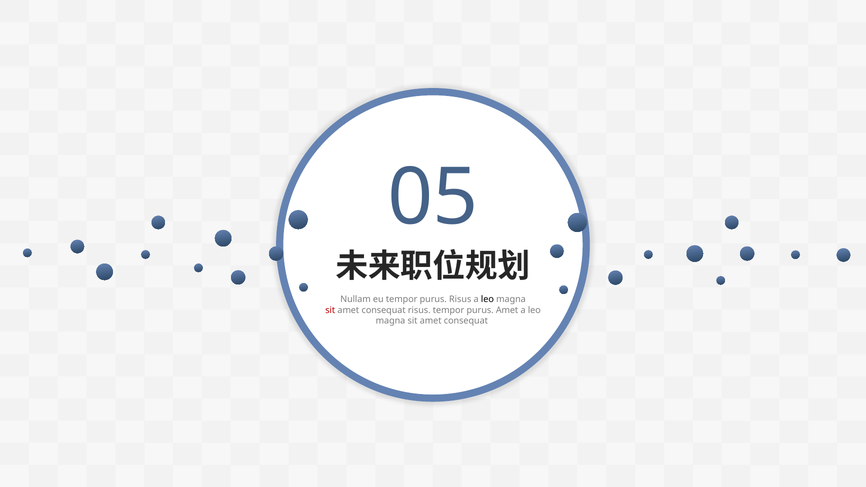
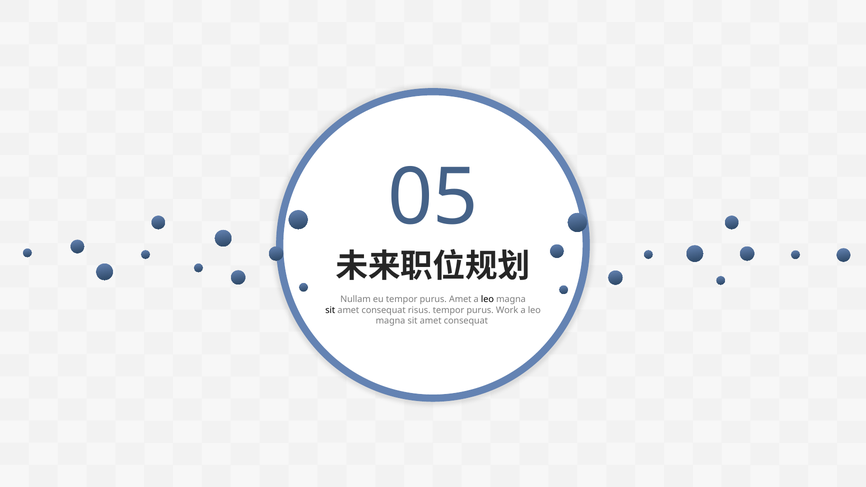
purus Risus: Risus -> Amet
sit at (330, 310) colour: red -> black
purus Amet: Amet -> Work
